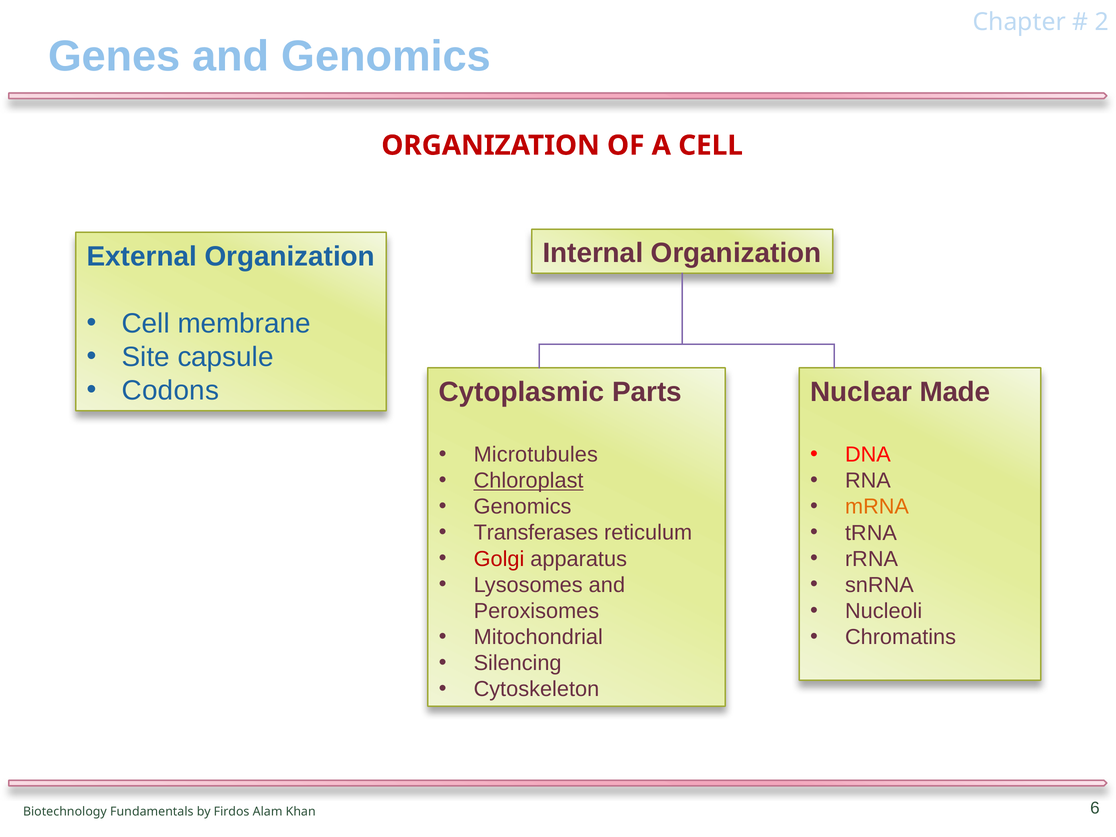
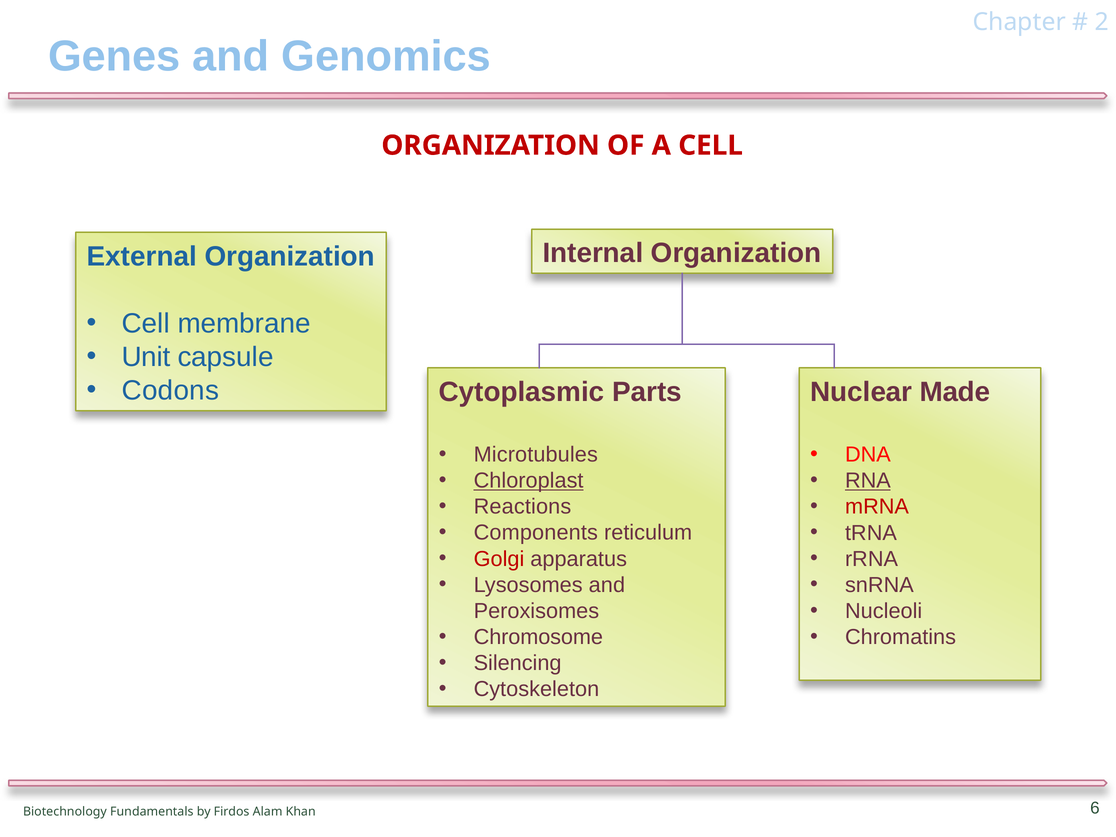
Site: Site -> Unit
RNA underline: none -> present
Genomics at (523, 507): Genomics -> Reactions
mRNA colour: orange -> red
Transferases: Transferases -> Components
Mitochondrial: Mitochondrial -> Chromosome
